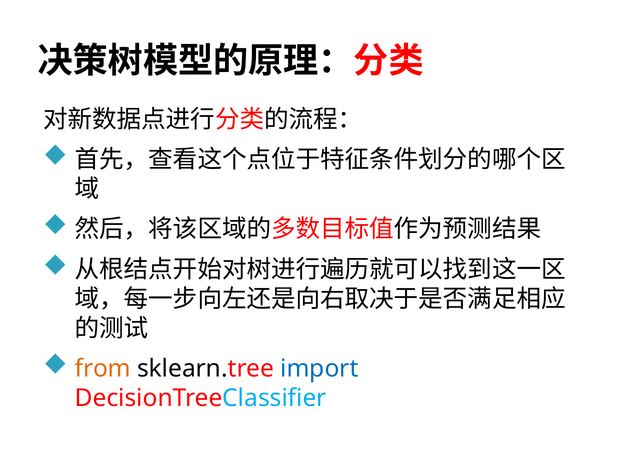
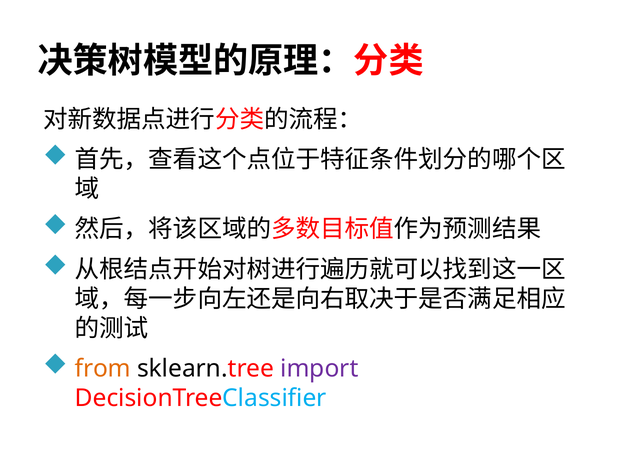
import colour: blue -> purple
